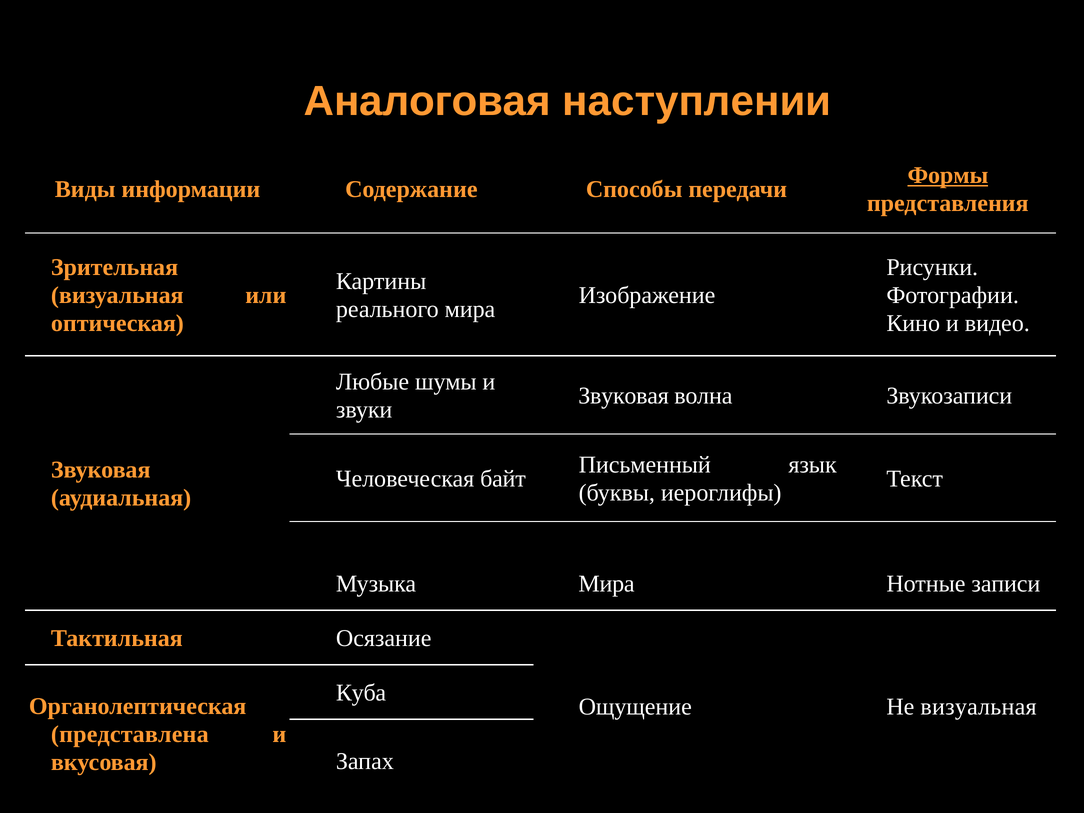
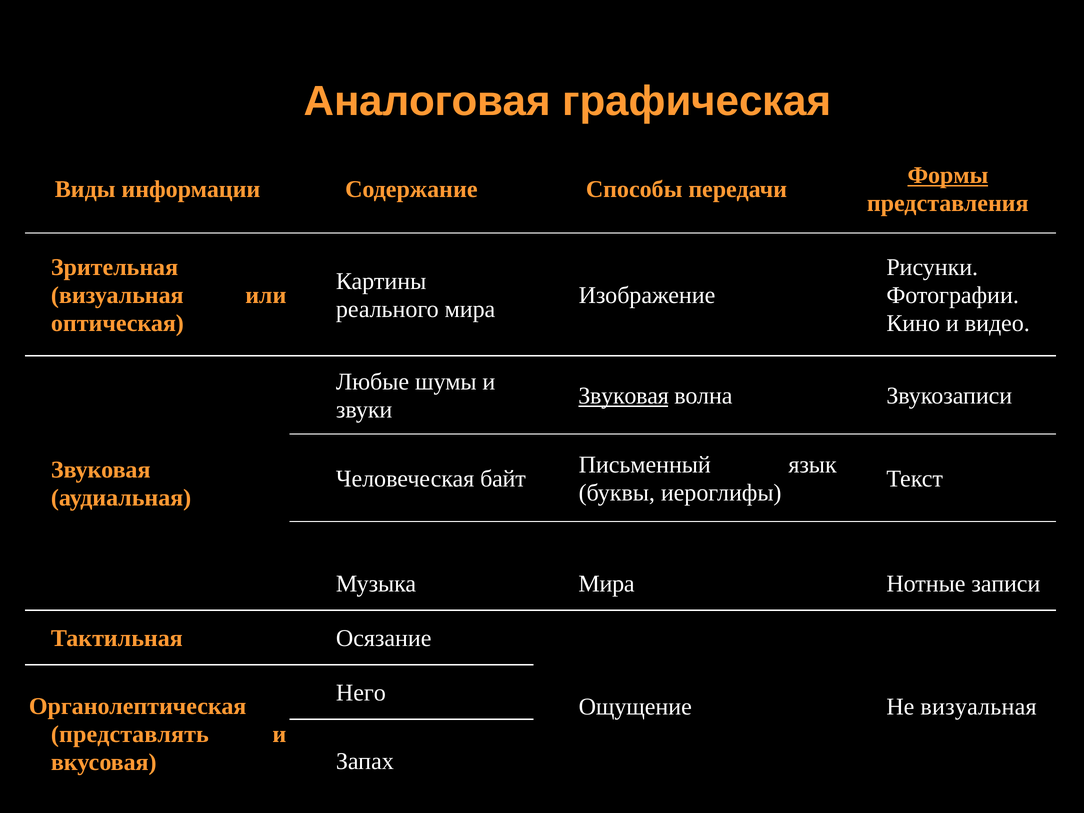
наступлении: наступлении -> графическая
Звуковая at (624, 396) underline: none -> present
Куба: Куба -> Него
представлена: представлена -> представлять
